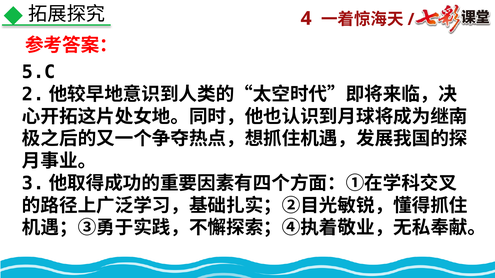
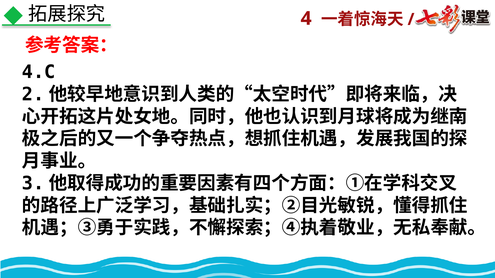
5.C: 5.C -> 4.C
